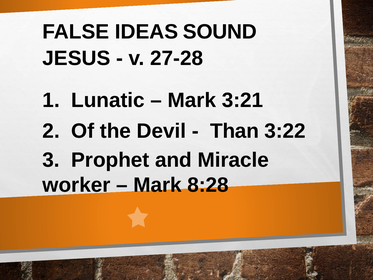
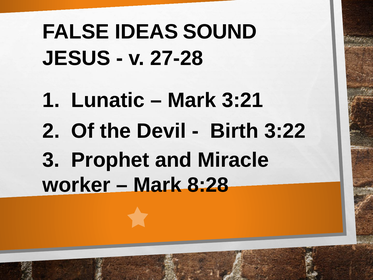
Than: Than -> Birth
